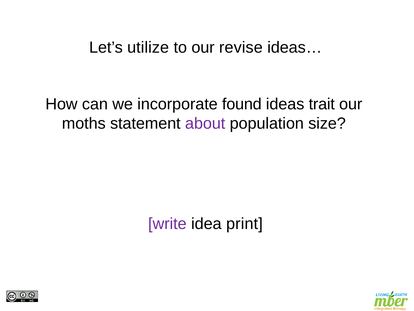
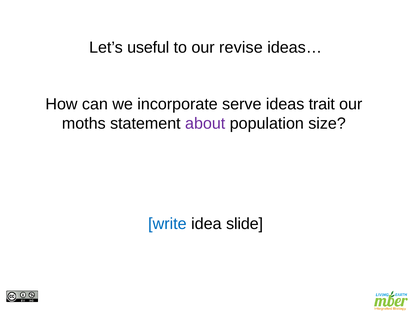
utilize: utilize -> useful
found: found -> serve
write colour: purple -> blue
print: print -> slide
